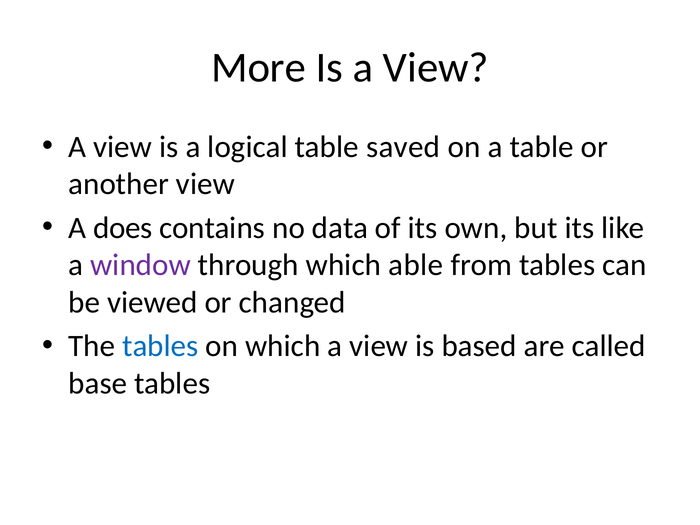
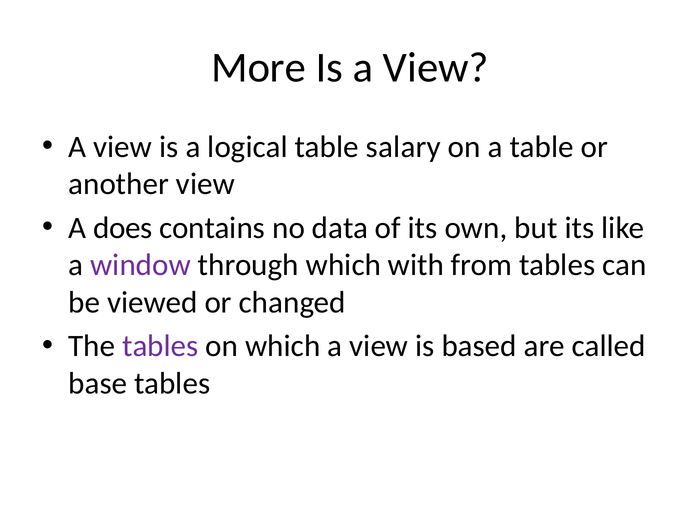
saved: saved -> salary
able: able -> with
tables at (160, 346) colour: blue -> purple
